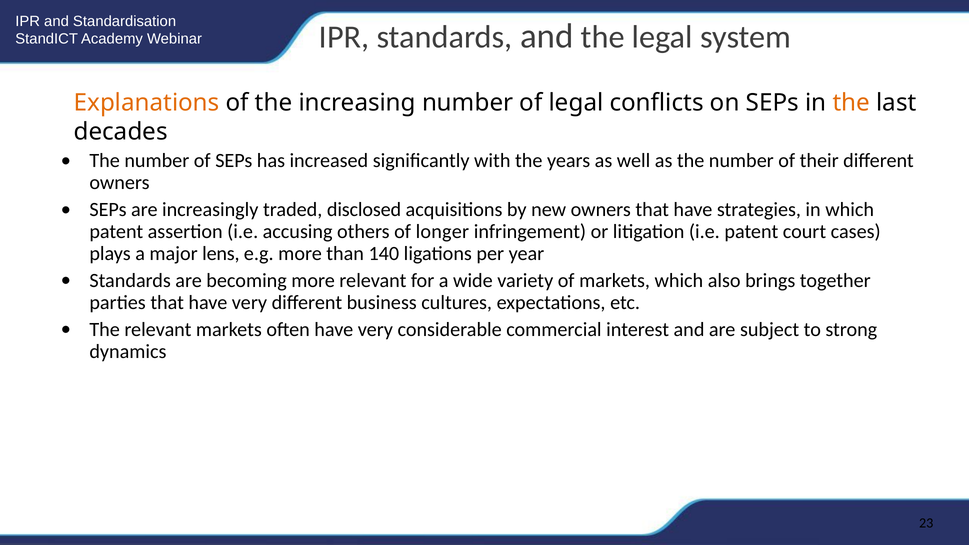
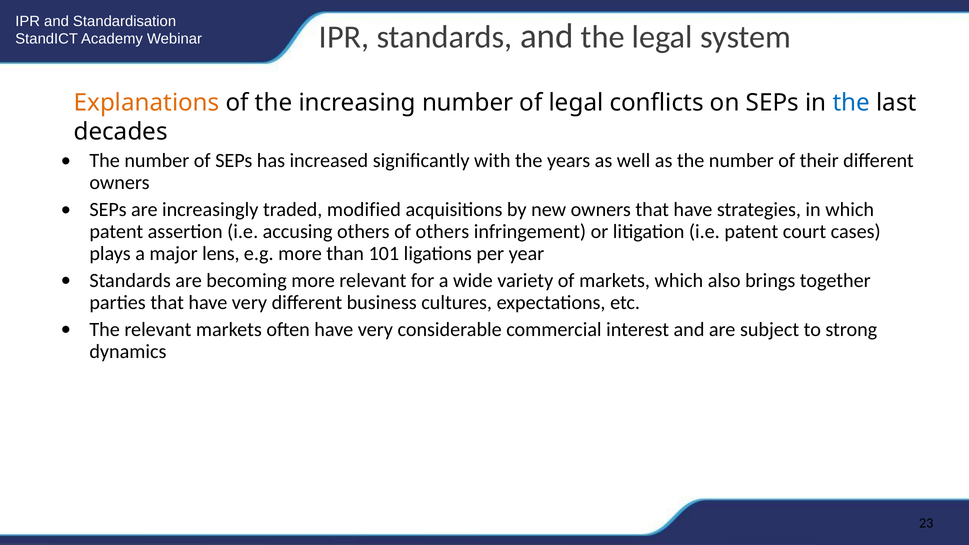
the at (851, 103) colour: orange -> blue
disclosed: disclosed -> modified
of longer: longer -> others
140: 140 -> 101
